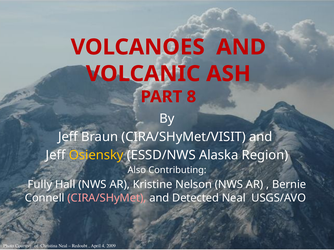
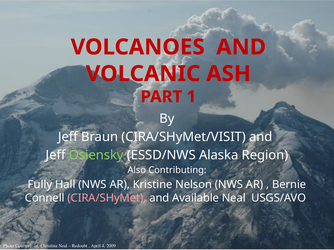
8: 8 -> 1
Osiensky colour: yellow -> light green
Detected: Detected -> Available
